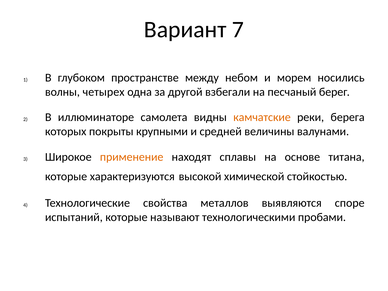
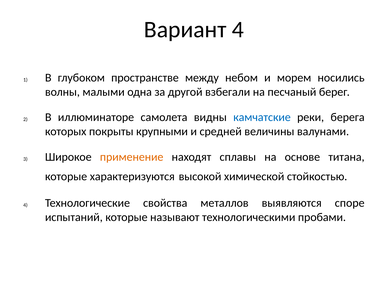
Вариант 7: 7 -> 4
четырех: четырех -> малыми
камчатские colour: orange -> blue
